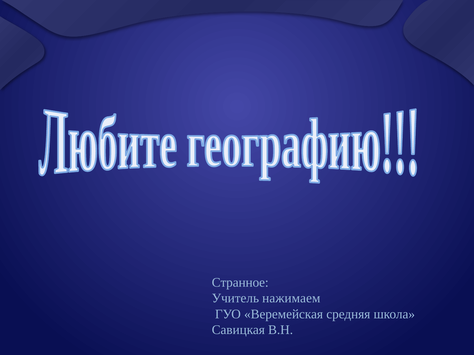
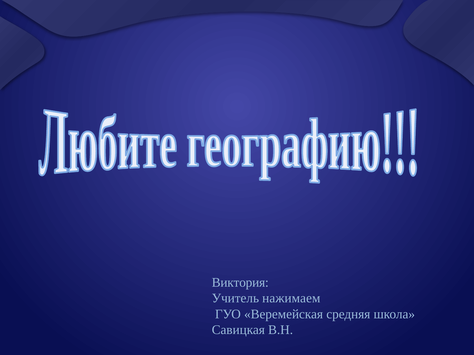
Странное: Странное -> Виктория
